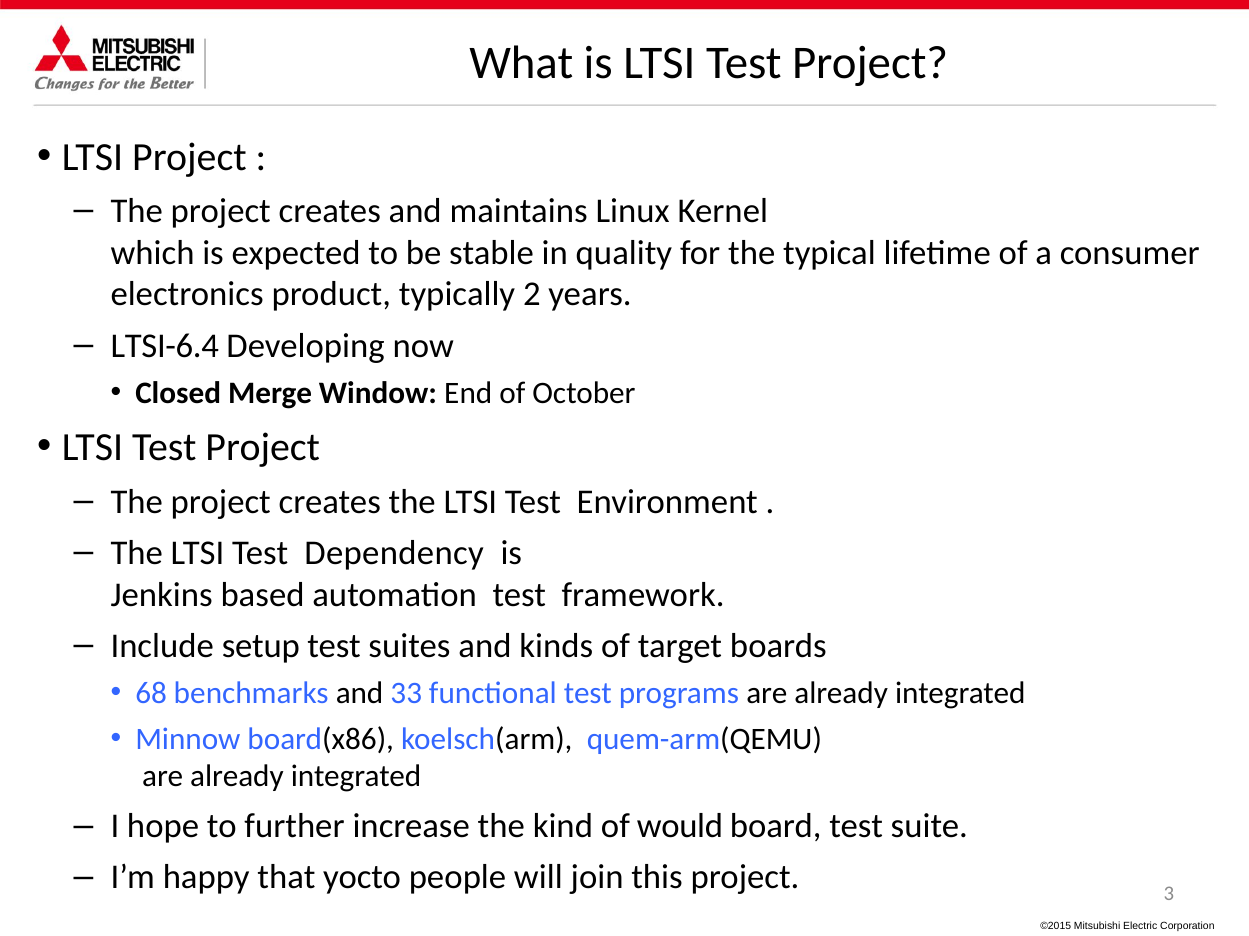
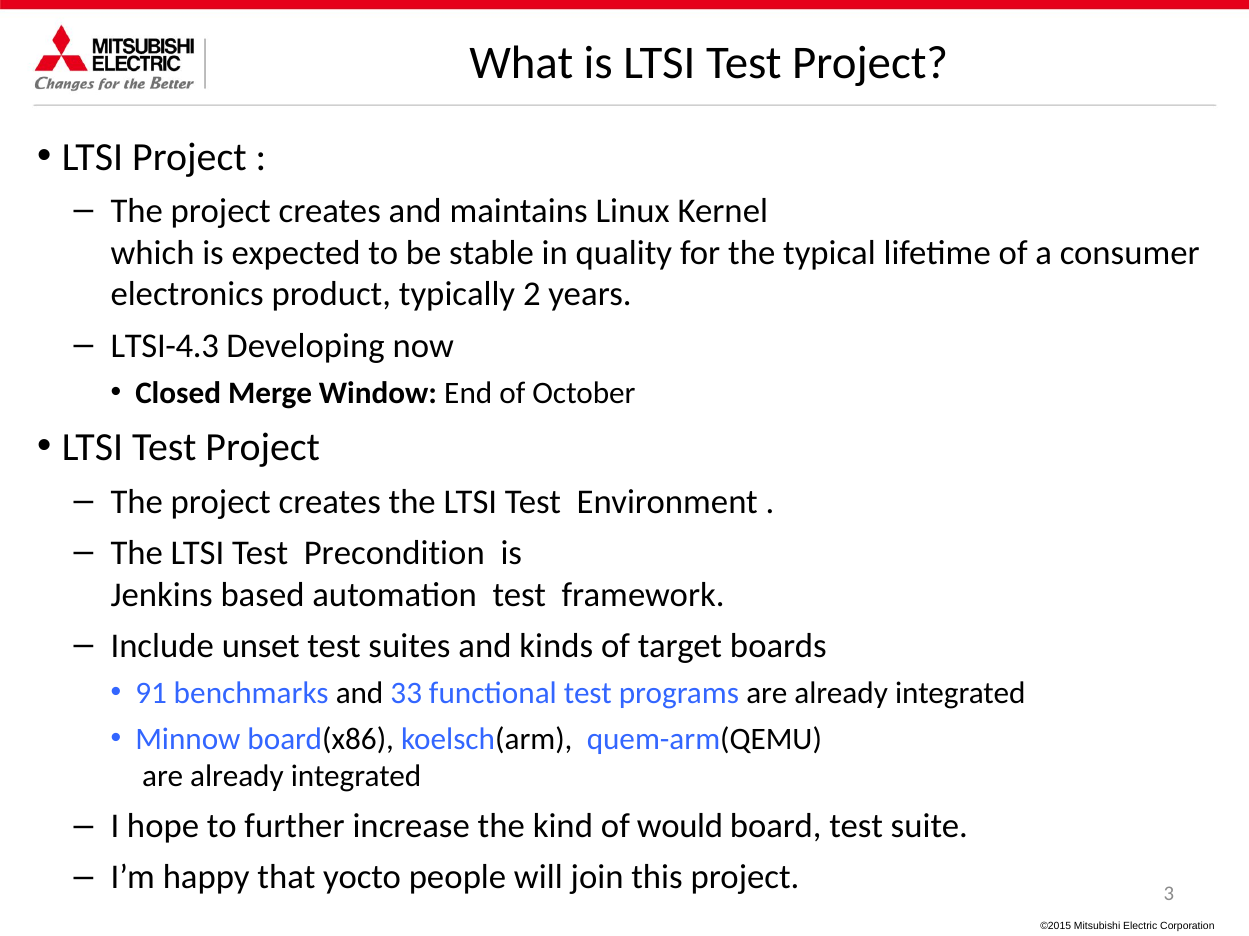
LTSI-6.4: LTSI-6.4 -> LTSI-4.3
Dependency: Dependency -> Precondition
setup: setup -> unset
68: 68 -> 91
